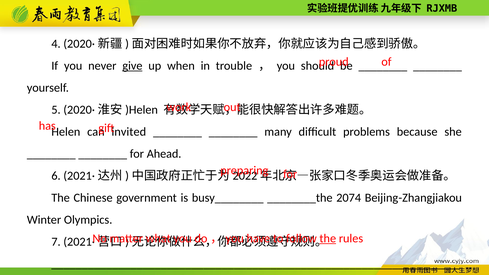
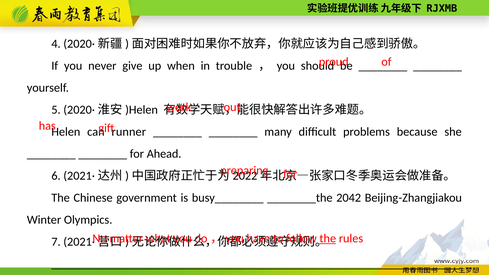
give underline: present -> none
invited: invited -> runner
2074: 2074 -> 2042
